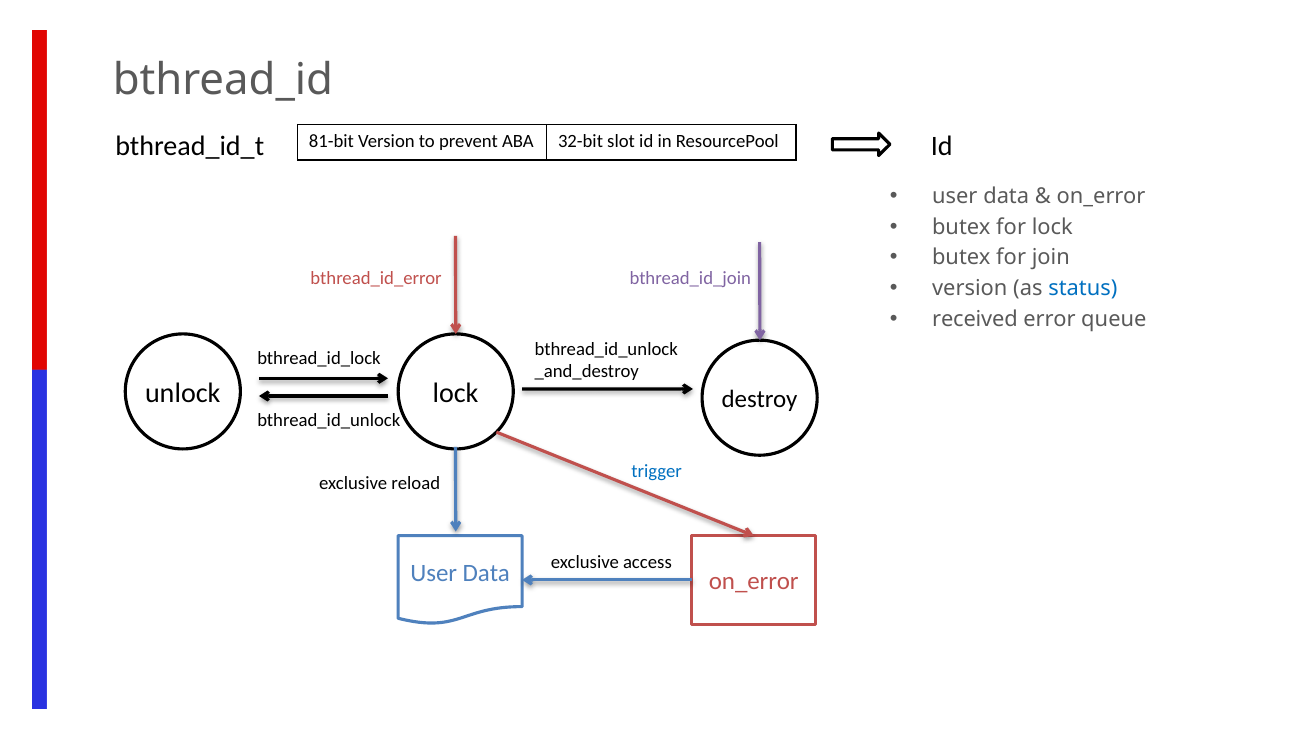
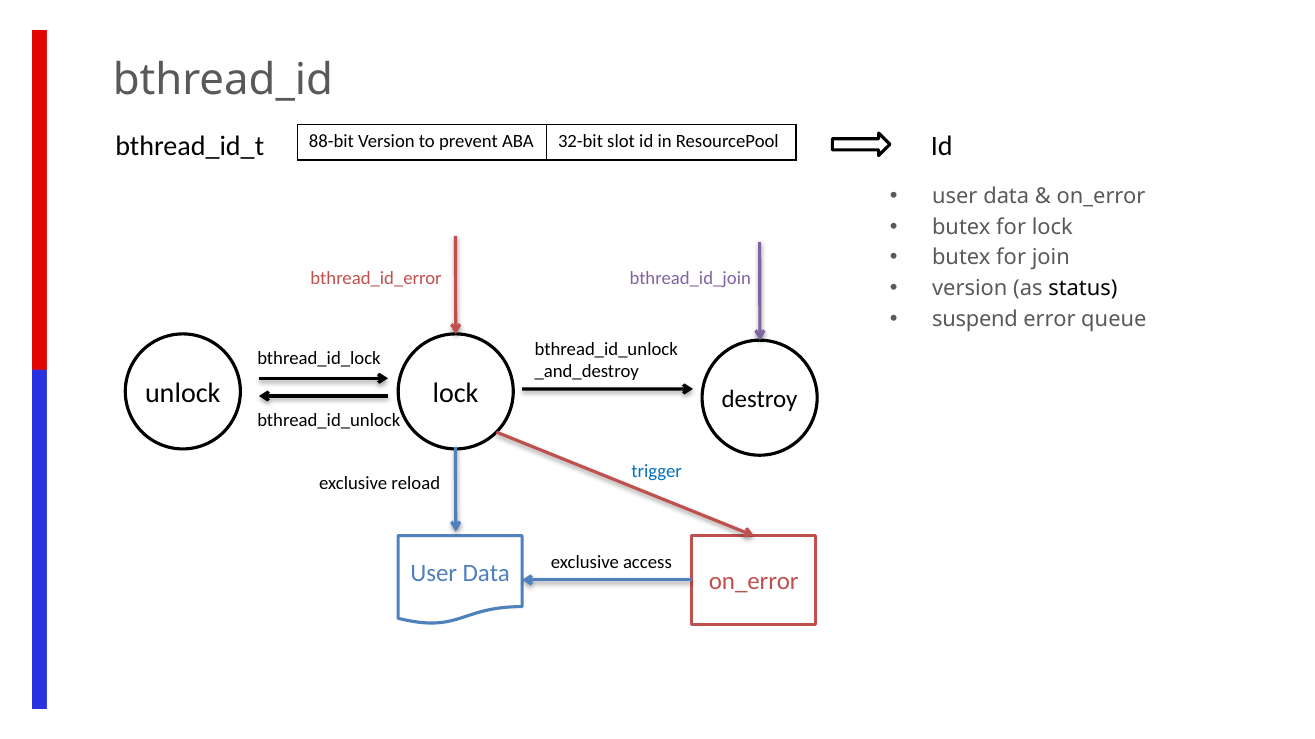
81-bit: 81-bit -> 88-bit
status colour: blue -> black
received: received -> suspend
